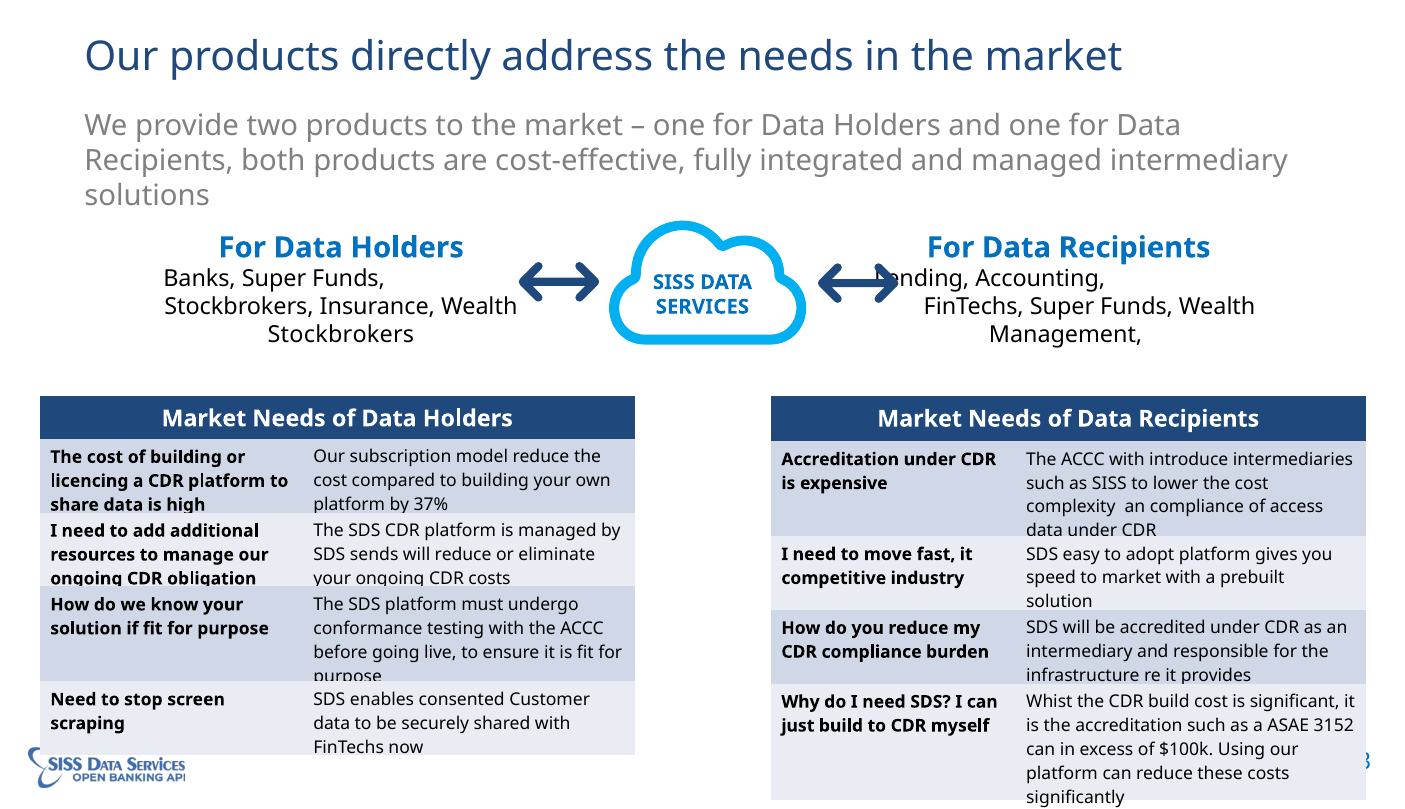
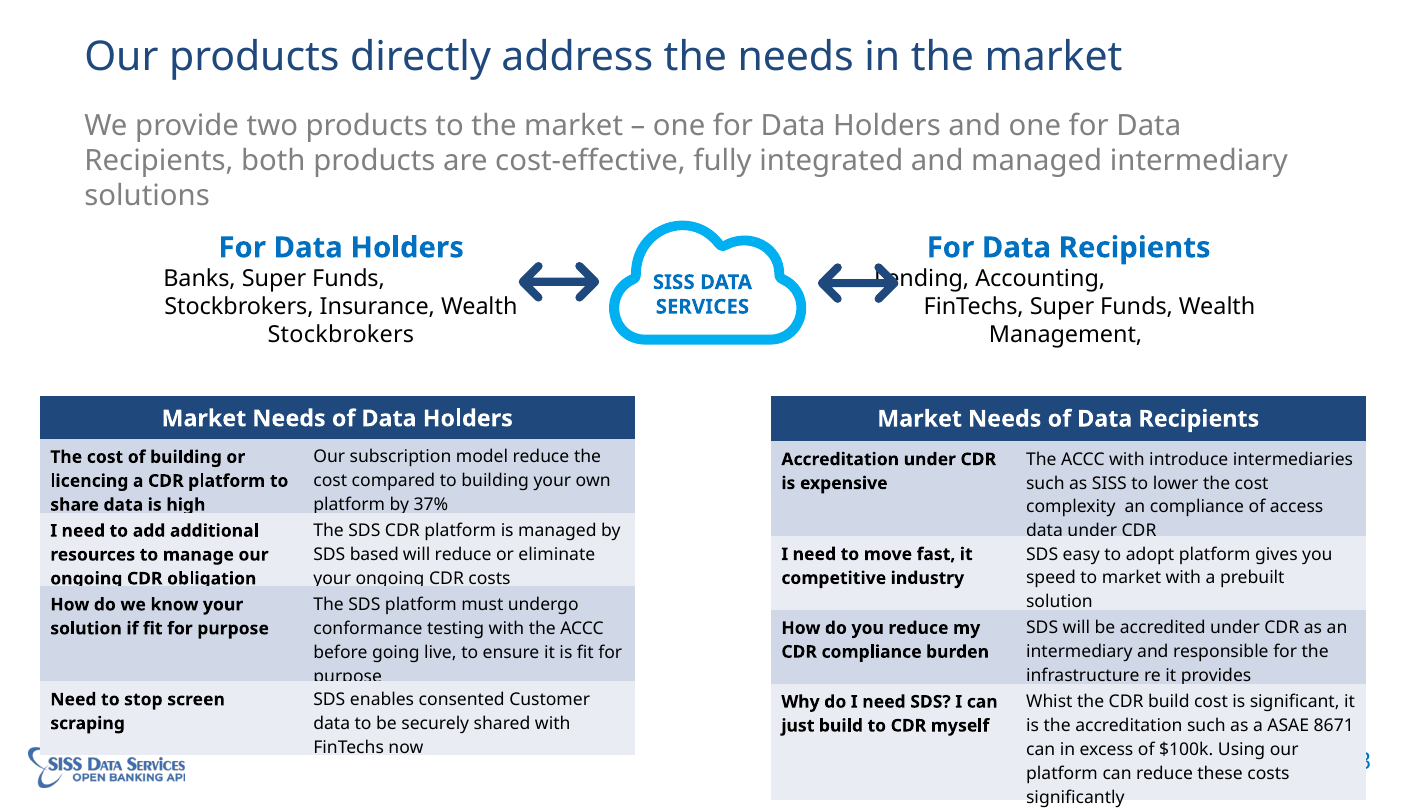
sends: sends -> based
3152: 3152 -> 8671
